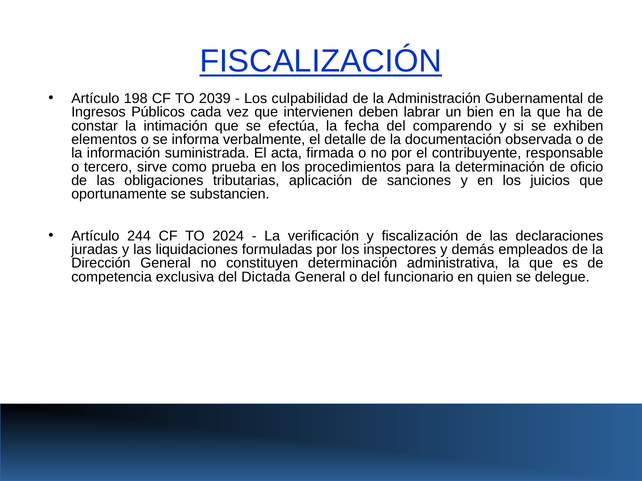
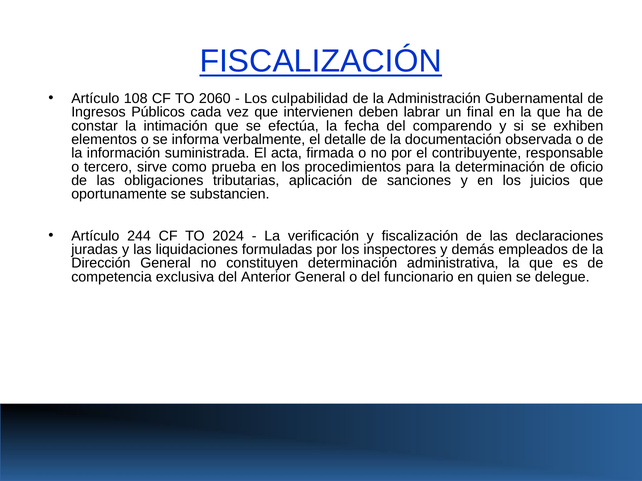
198: 198 -> 108
2039: 2039 -> 2060
bien: bien -> final
Dictada: Dictada -> Anterior
